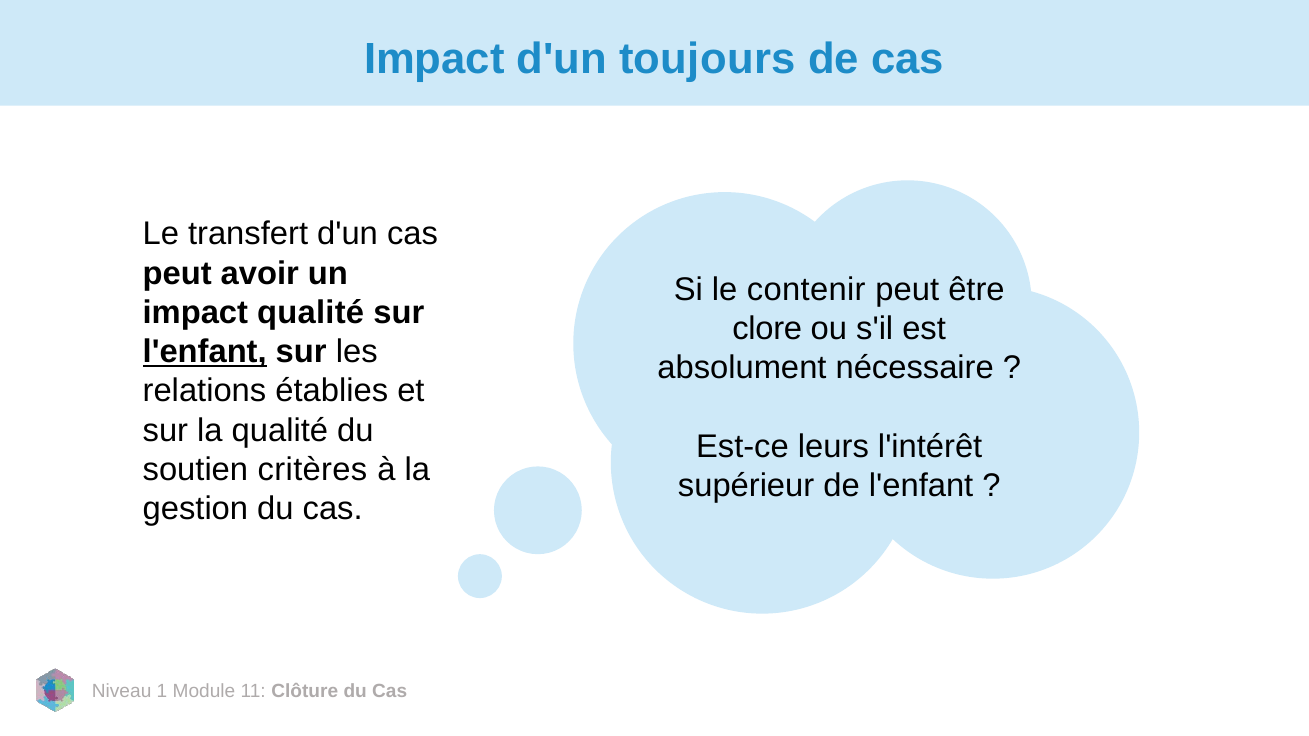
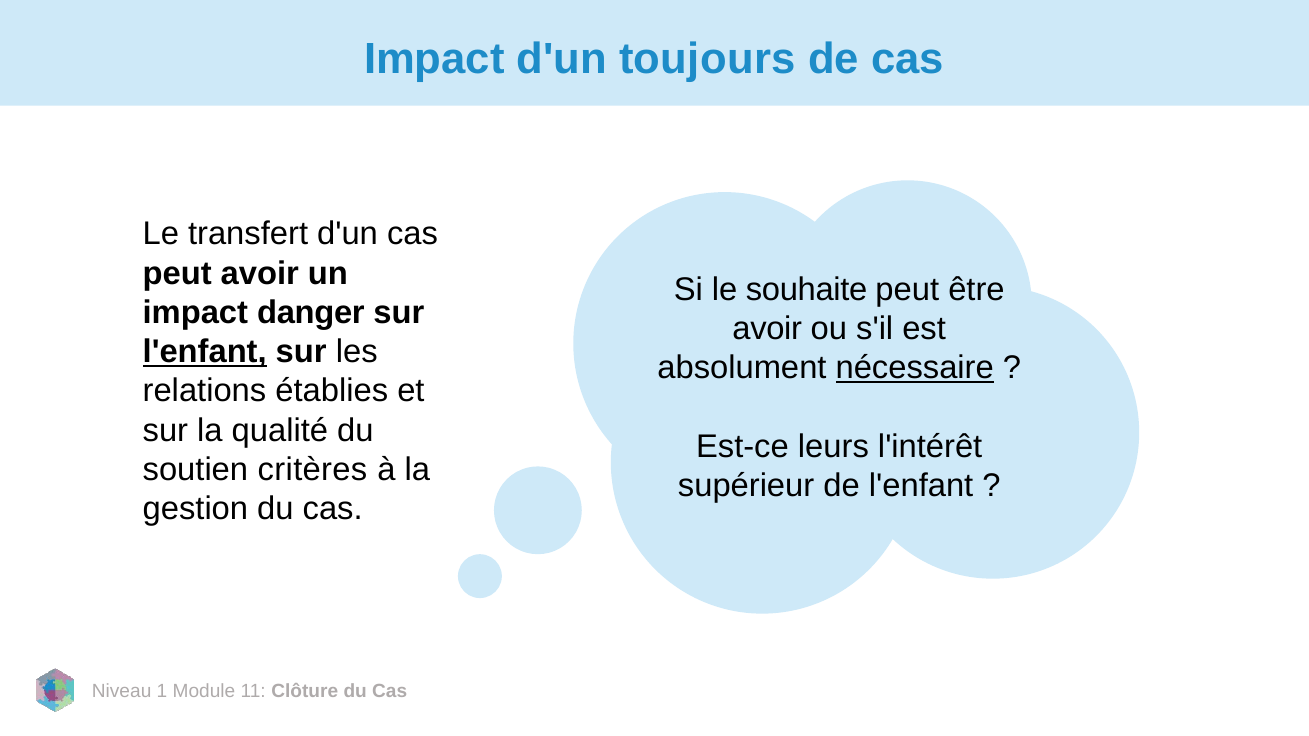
contenir: contenir -> souhaite
impact qualité: qualité -> danger
clore at (767, 329): clore -> avoir
nécessaire underline: none -> present
